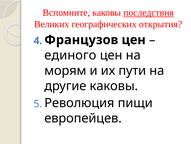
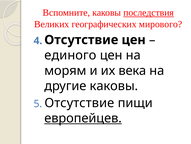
открытия: открытия -> мирового
Французов at (81, 40): Французов -> Отсутствие
пути: пути -> века
Революция at (79, 102): Революция -> Отсутствие
европейцев underline: none -> present
